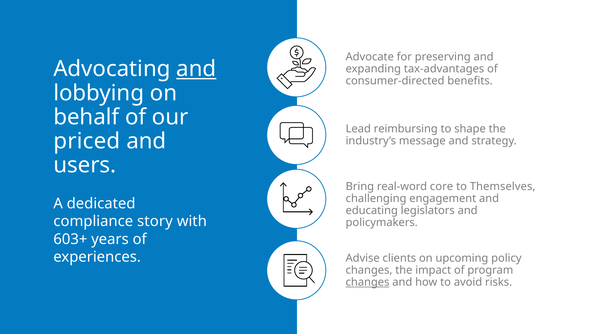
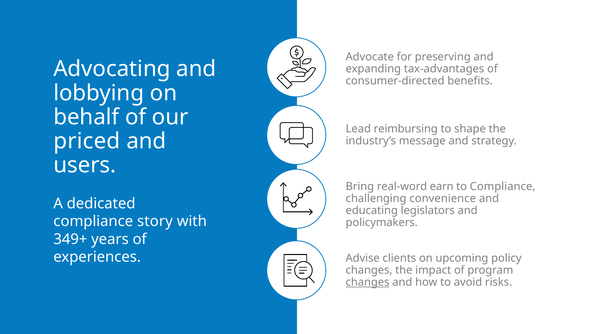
and at (196, 69) underline: present -> none
core: core -> earn
to Themselves: Themselves -> Compliance
engagement: engagement -> convenience
603+: 603+ -> 349+
